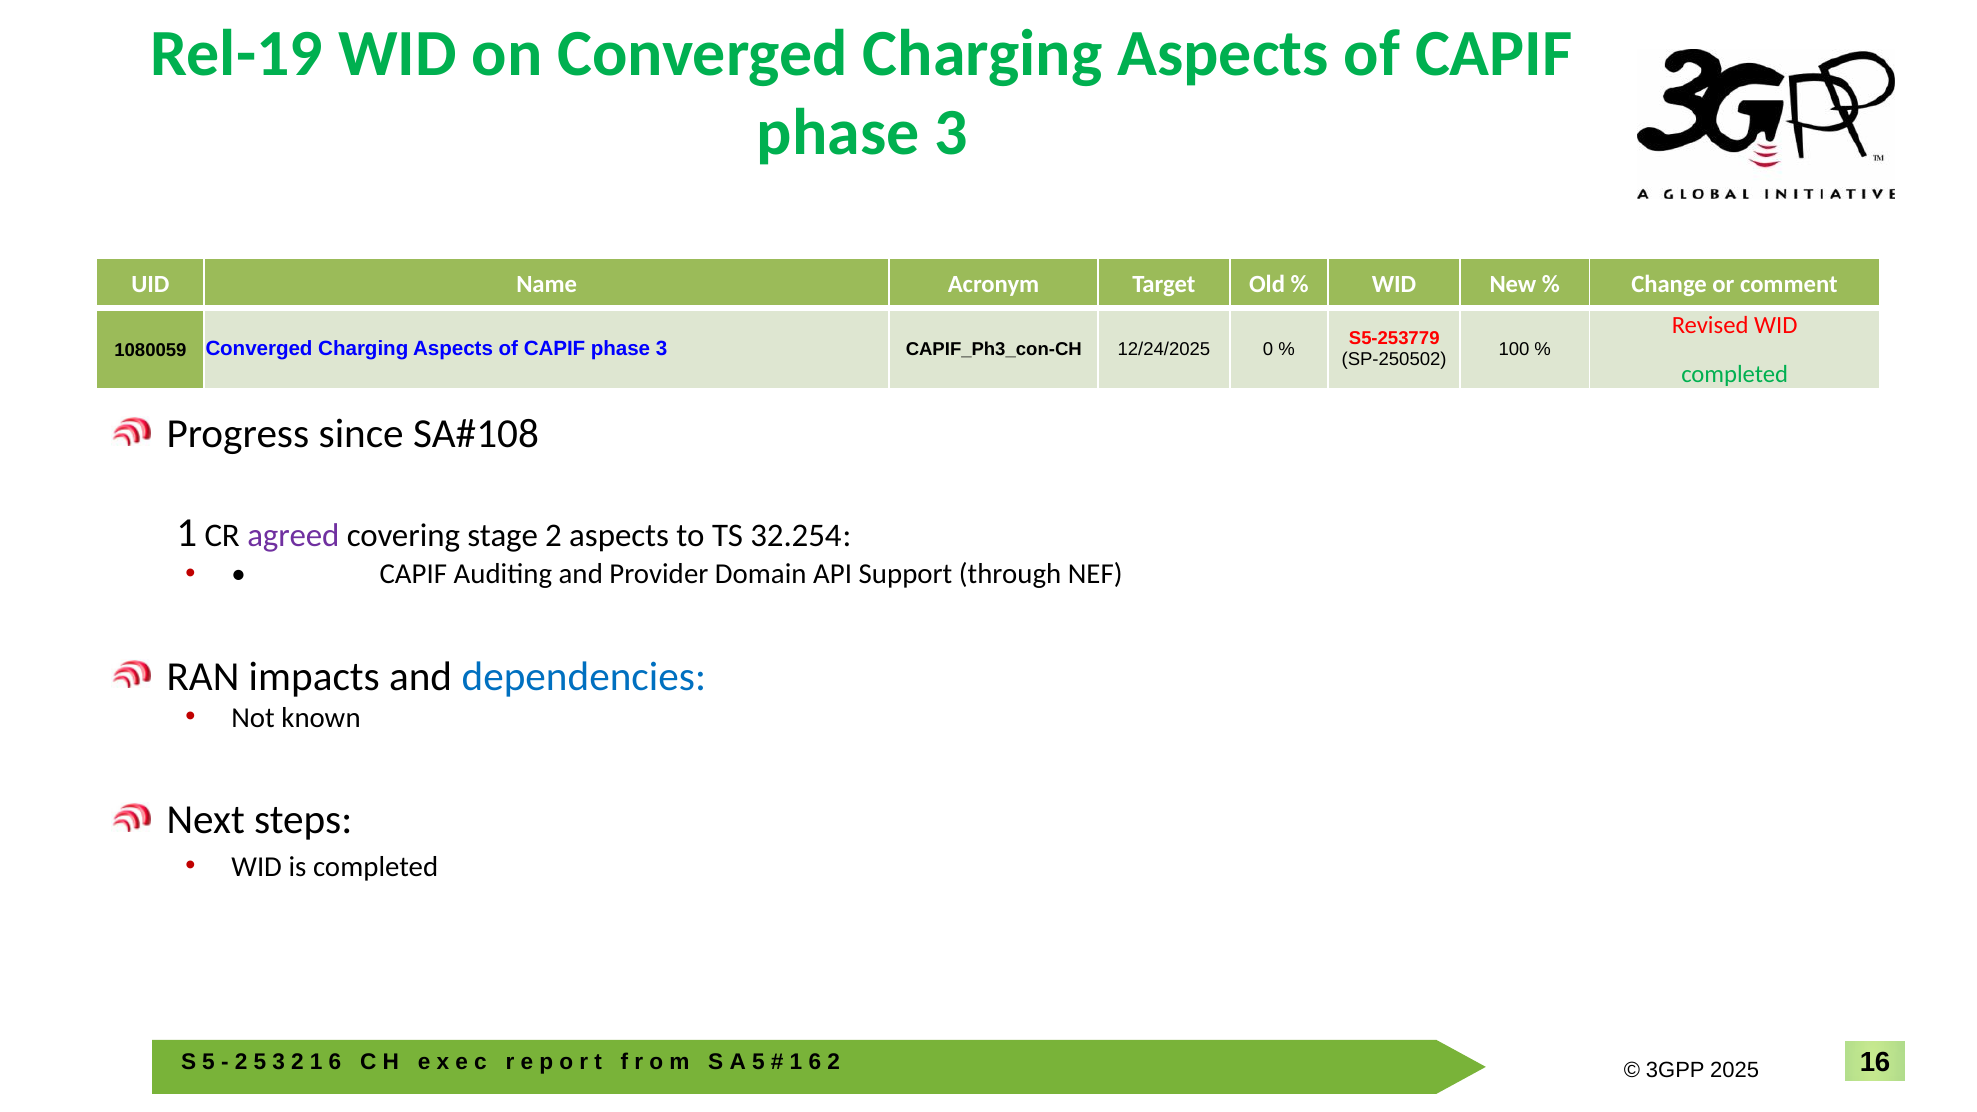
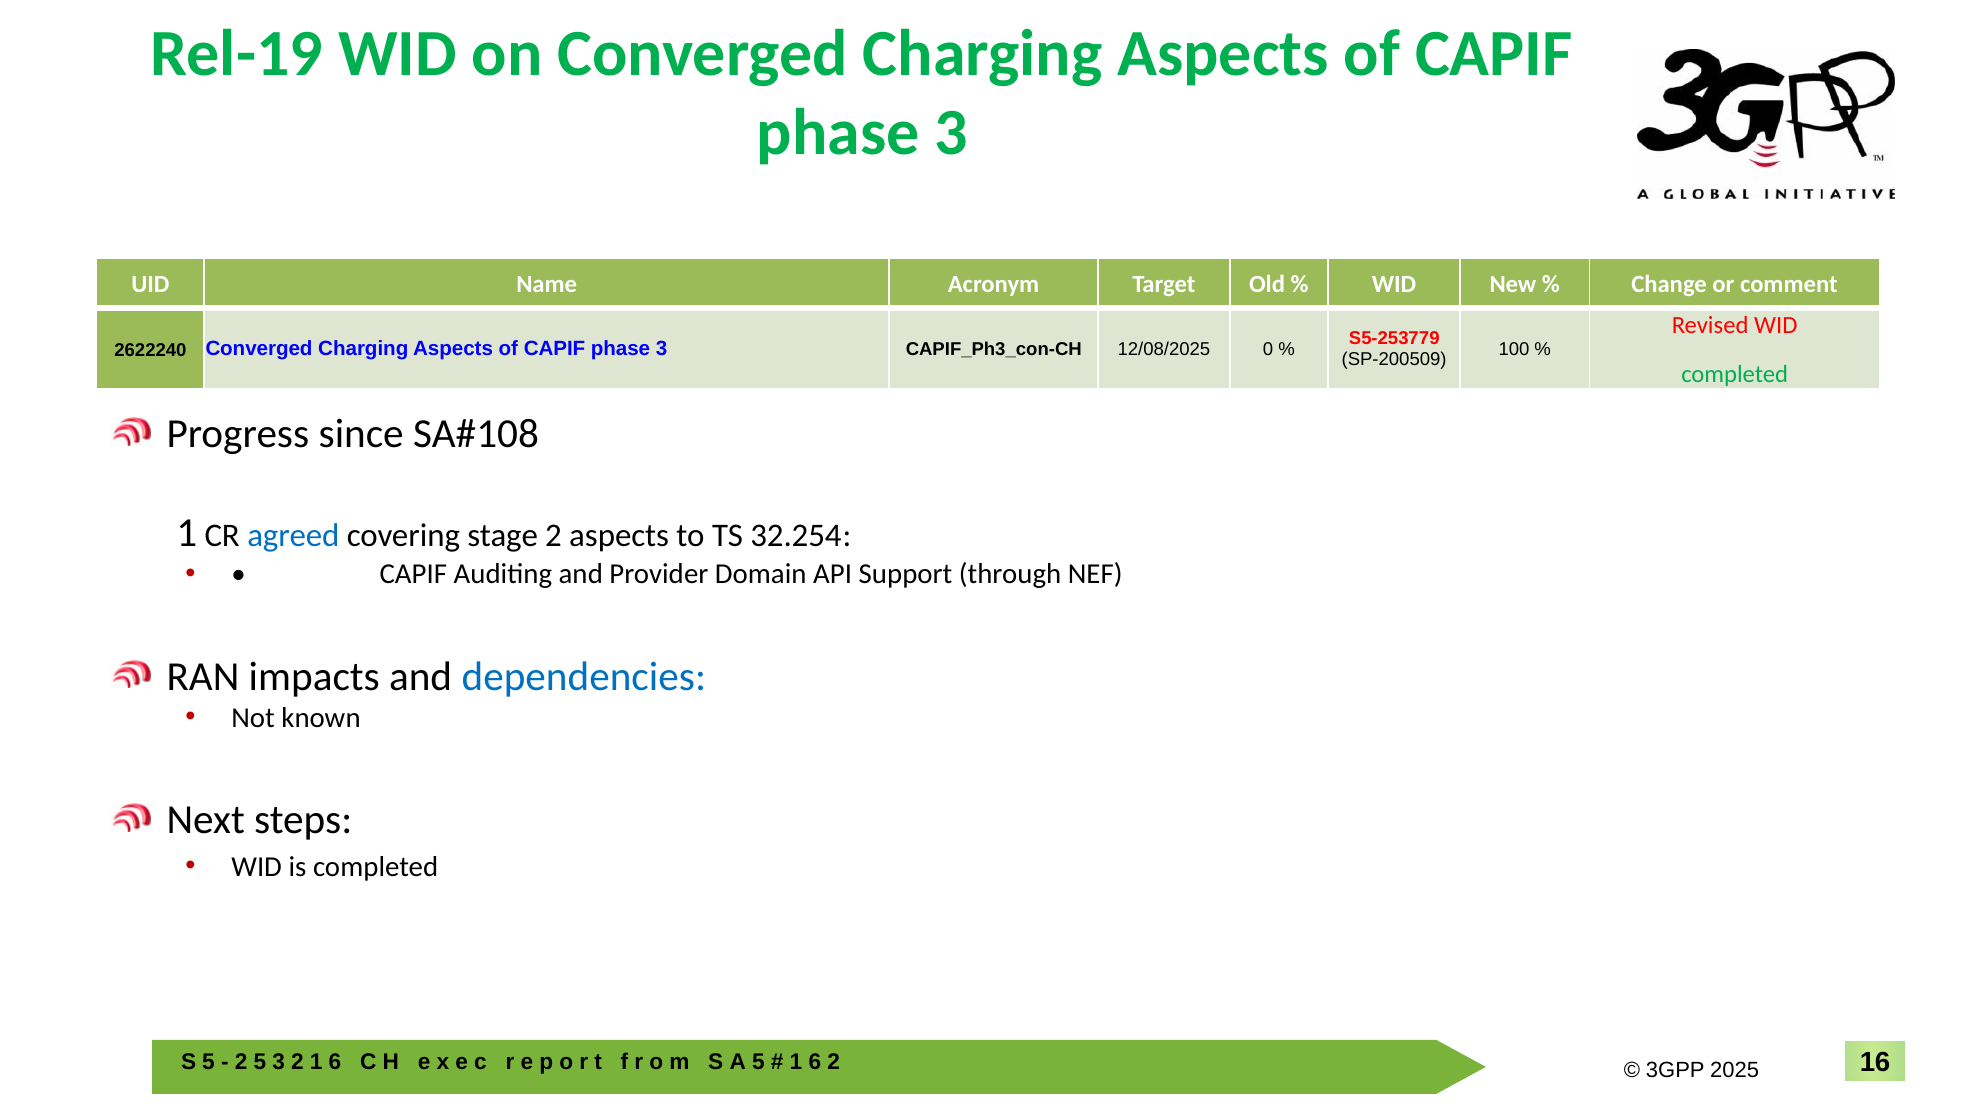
1080059: 1080059 -> 2622240
12/24/2025: 12/24/2025 -> 12/08/2025
SP-250502: SP-250502 -> SP-200509
agreed colour: purple -> blue
